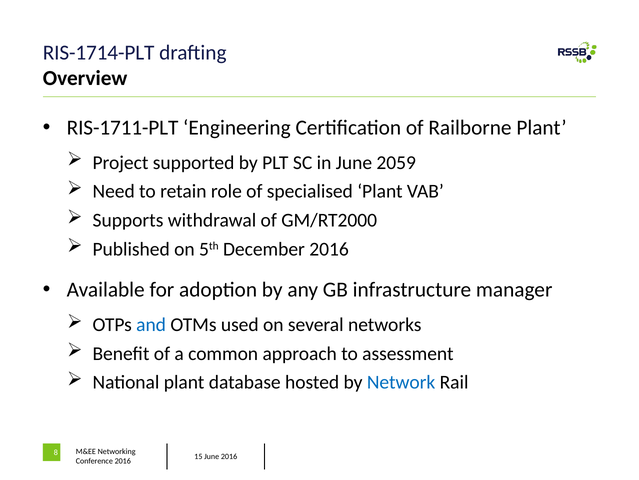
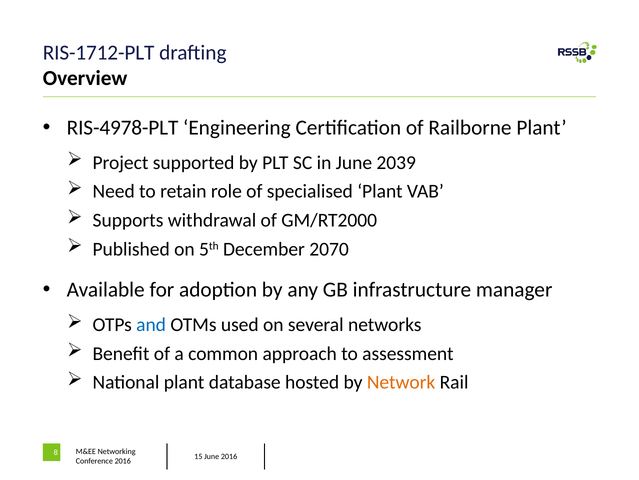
RIS-1714-PLT: RIS-1714-PLT -> RIS-1712-PLT
RIS-1711-PLT: RIS-1711-PLT -> RIS-4978-PLT
2059: 2059 -> 2039
December 2016: 2016 -> 2070
Network colour: blue -> orange
